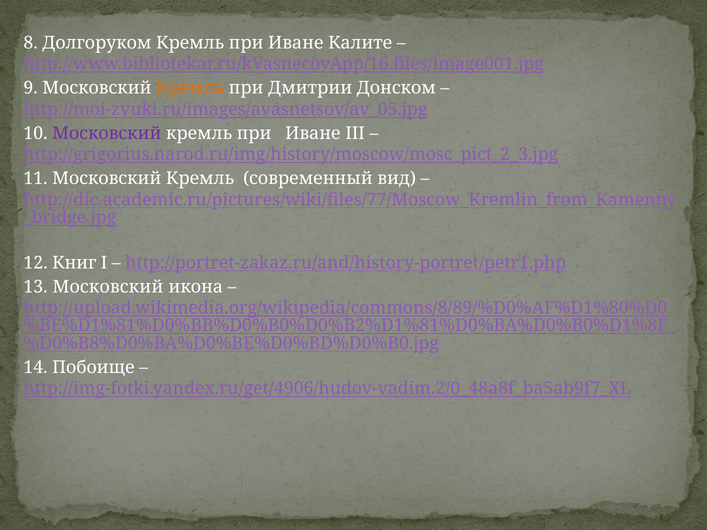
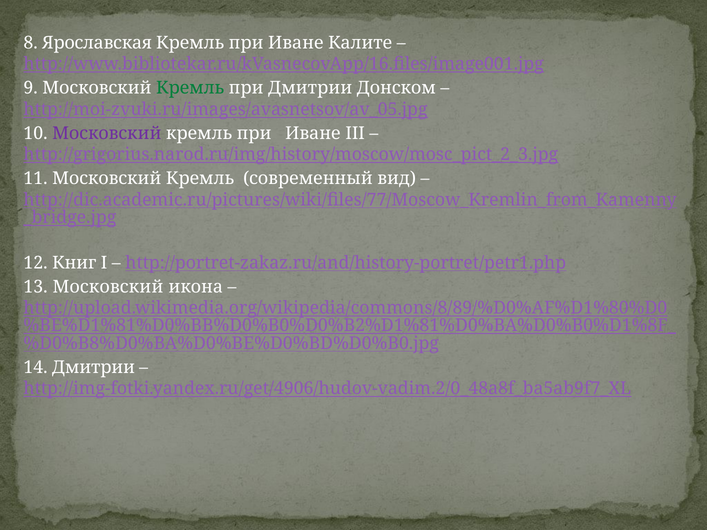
Долгоруком: Долгоруком -> Ярославская
Кремль at (190, 88) colour: orange -> green
14 Побоище: Побоище -> Дмитрии
